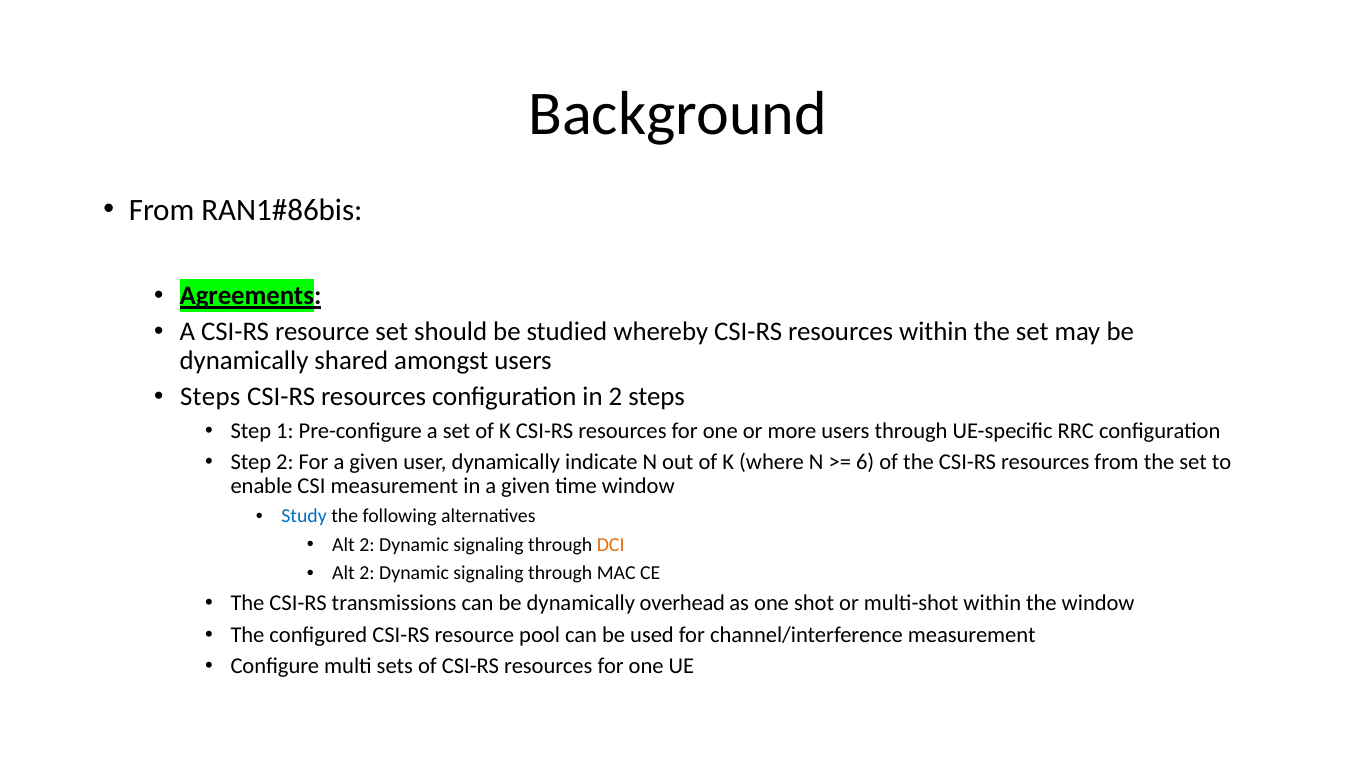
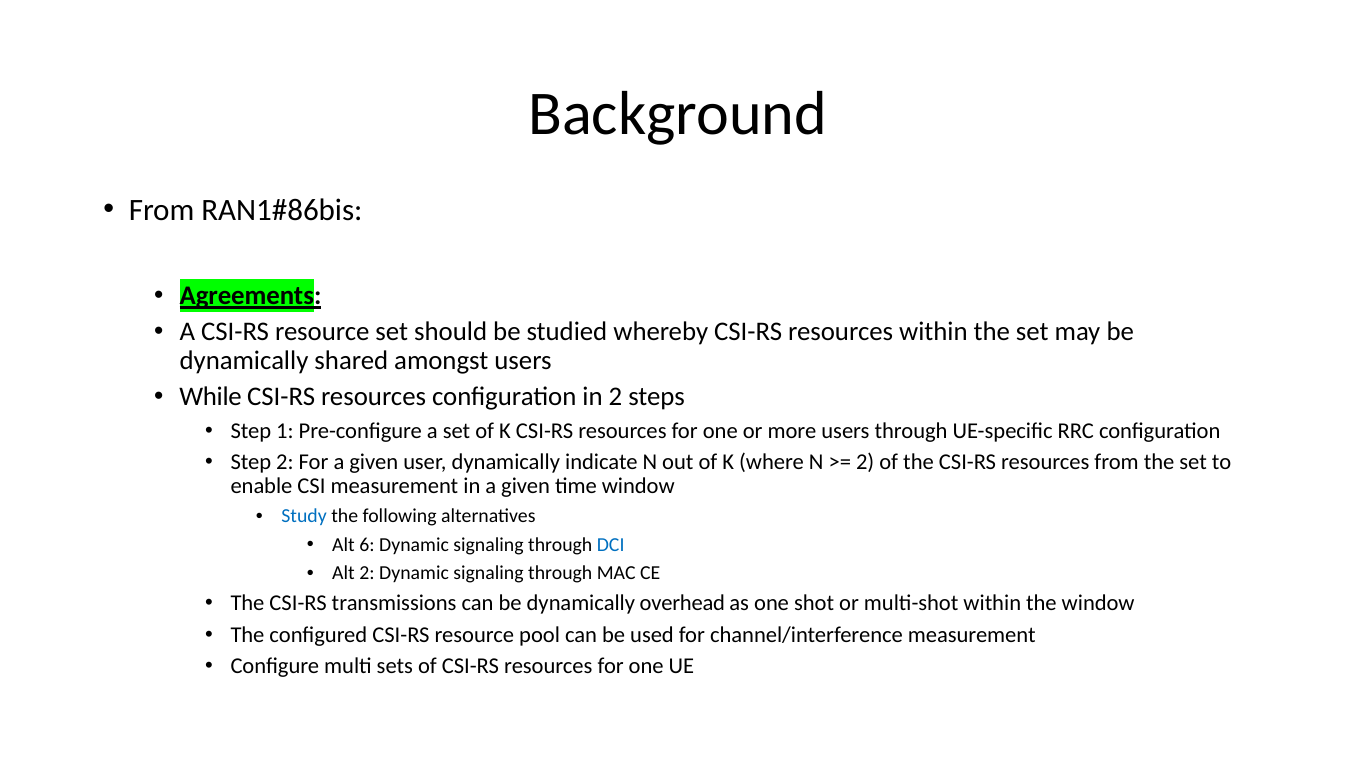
Steps at (210, 397): Steps -> While
6 at (865, 462): 6 -> 2
2 at (367, 545): 2 -> 6
DCI colour: orange -> blue
